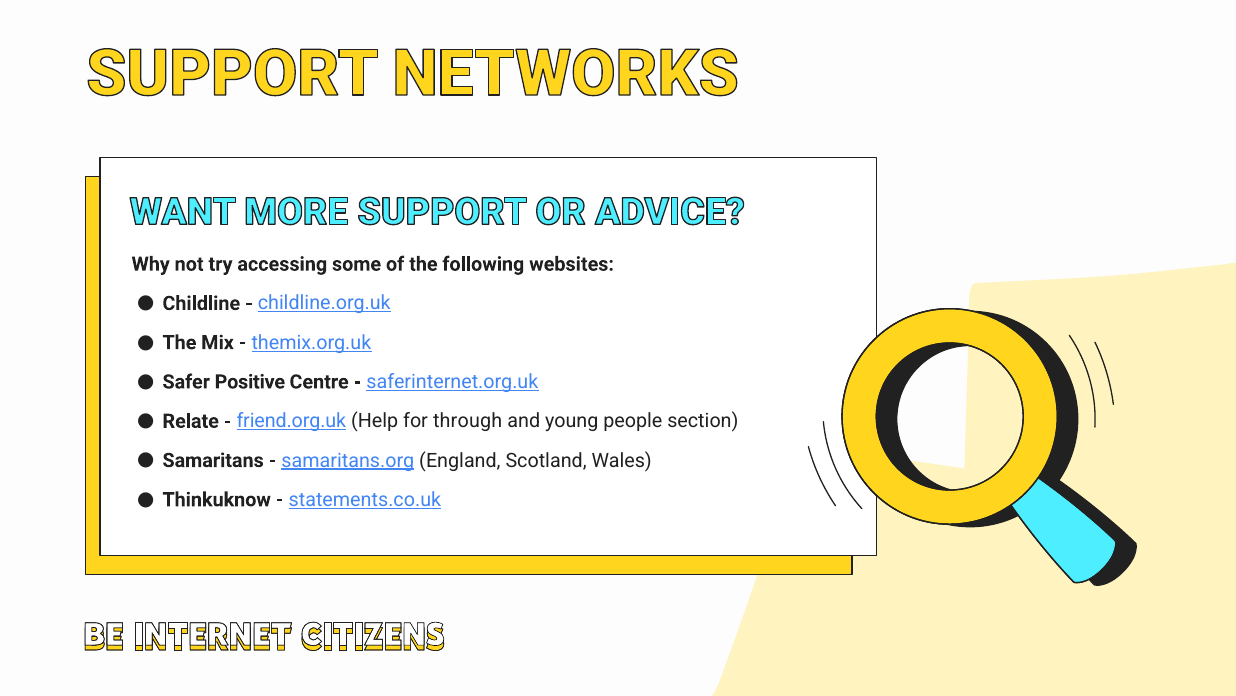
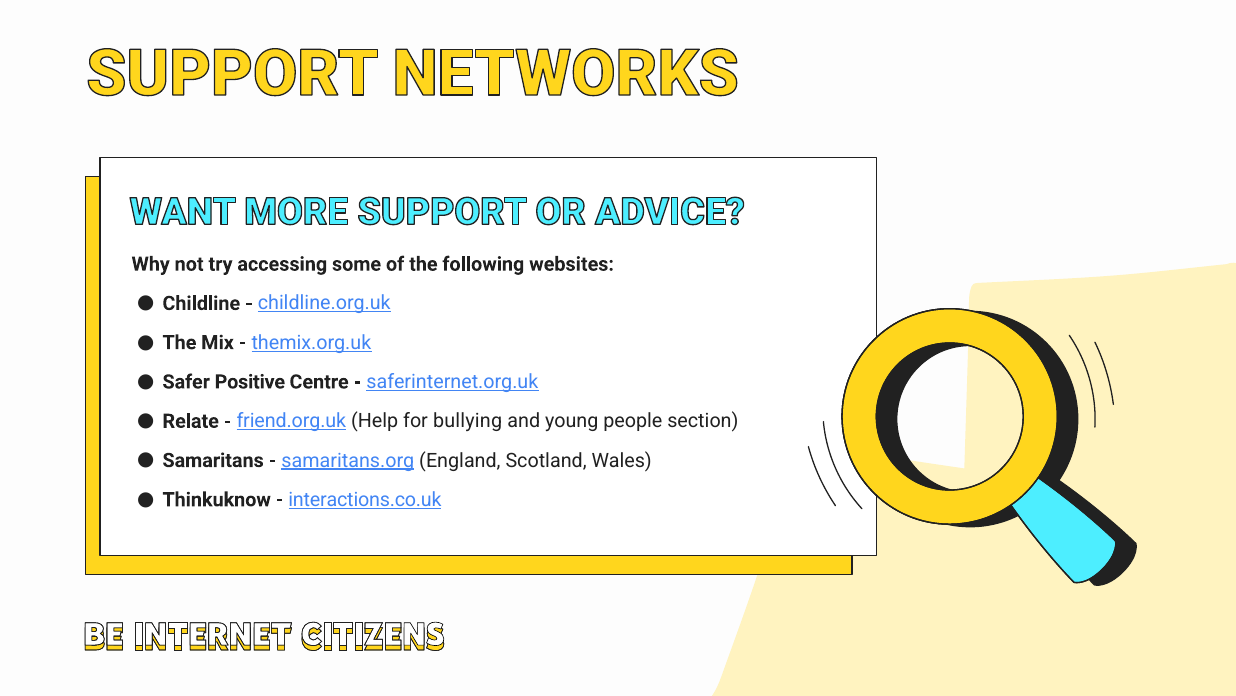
through: through -> bullying
statements.co.uk: statements.co.uk -> interactions.co.uk
